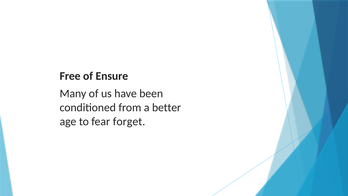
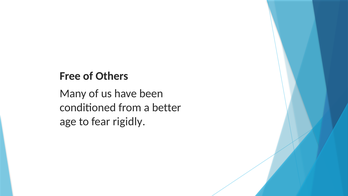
Ensure: Ensure -> Others
forget: forget -> rigidly
